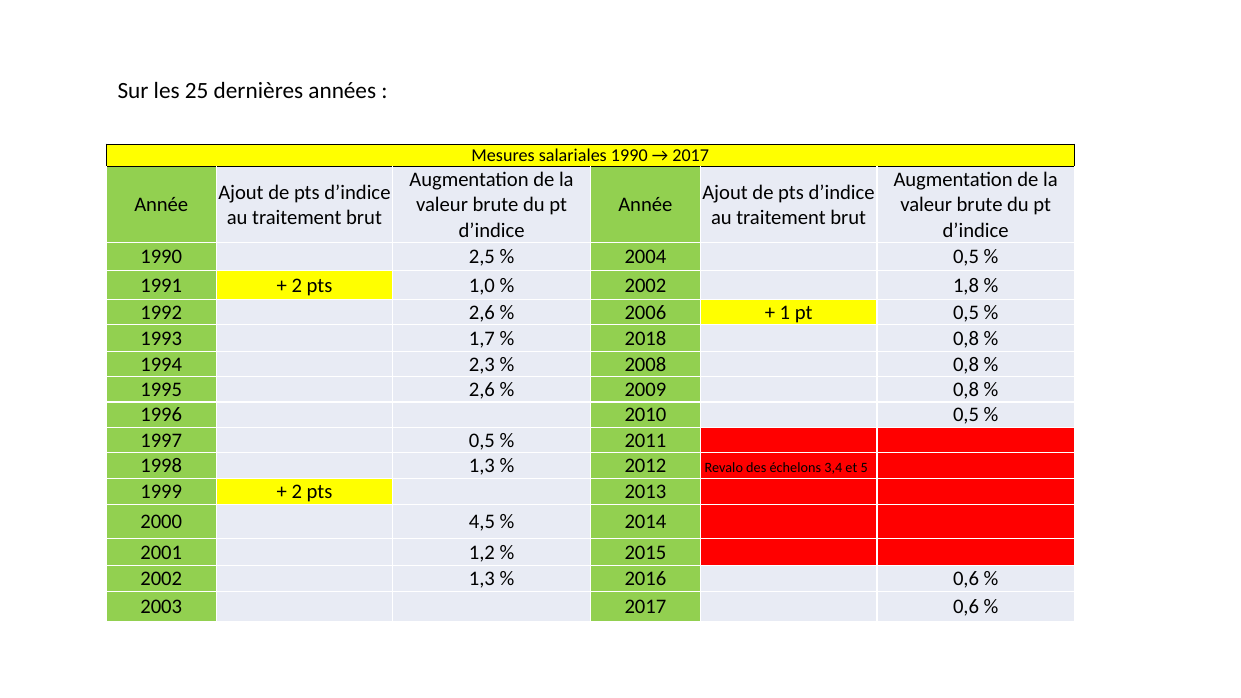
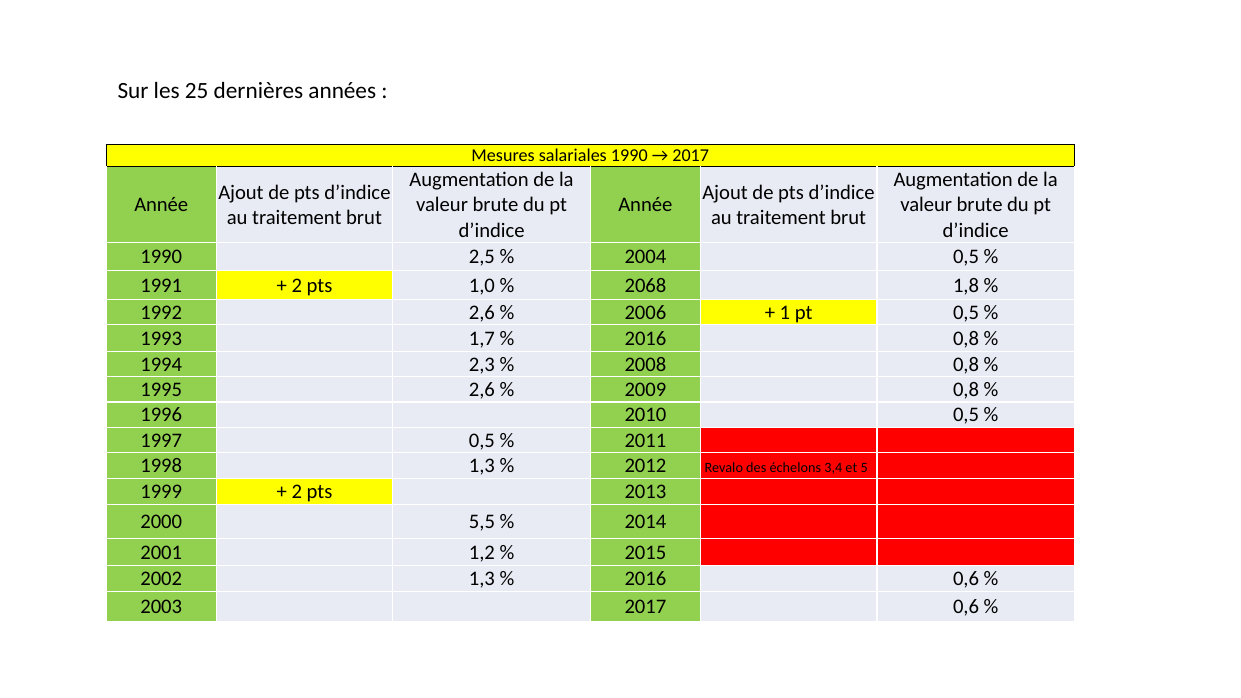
2002 at (645, 285): 2002 -> 2068
2018 at (645, 338): 2018 -> 2016
4,5: 4,5 -> 5,5
